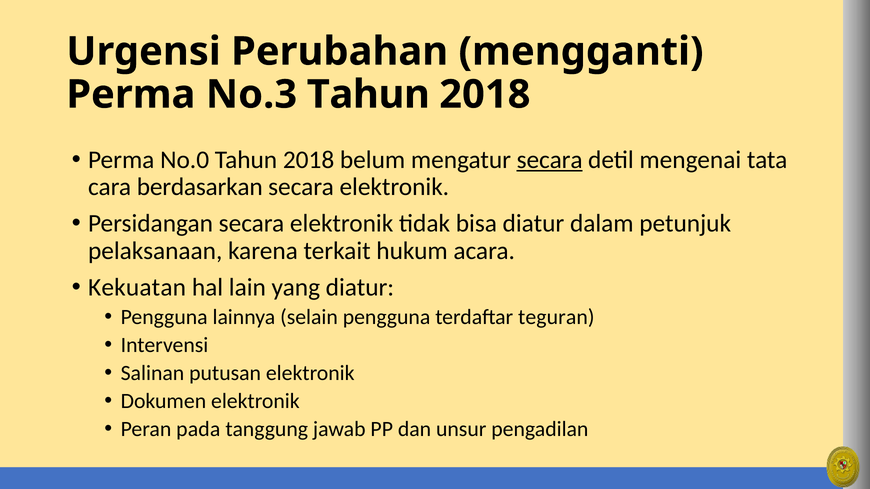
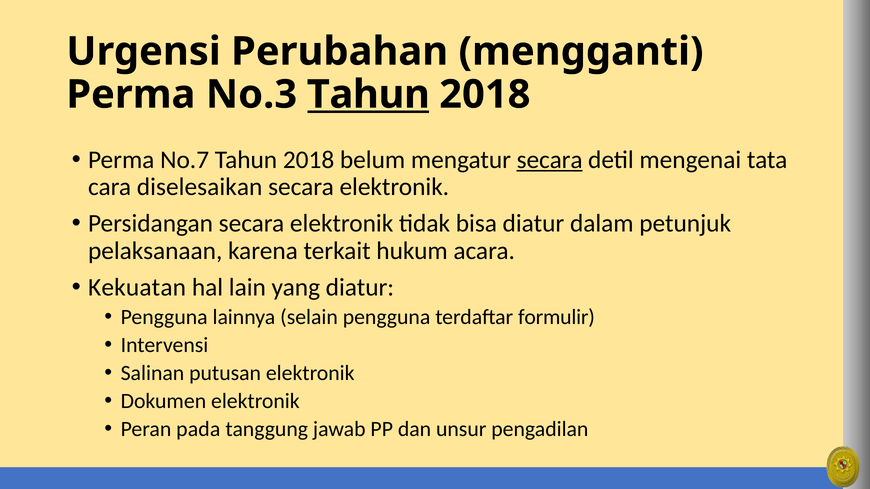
Tahun at (368, 95) underline: none -> present
No.0: No.0 -> No.7
berdasarkan: berdasarkan -> diselesaikan
teguran: teguran -> formulir
